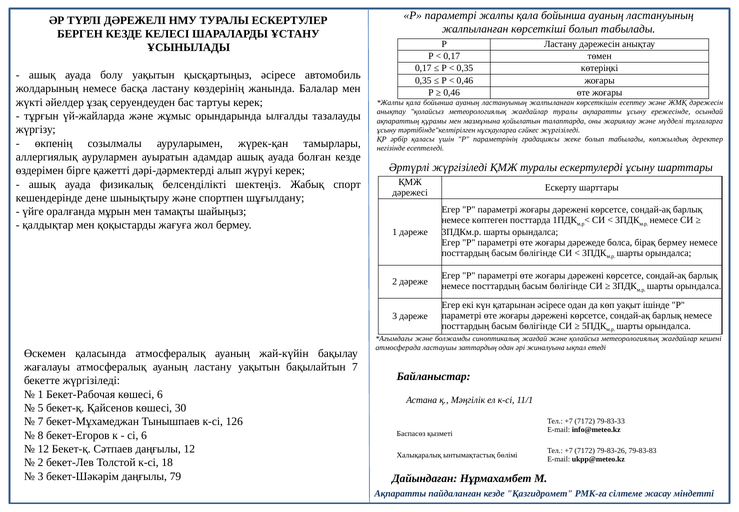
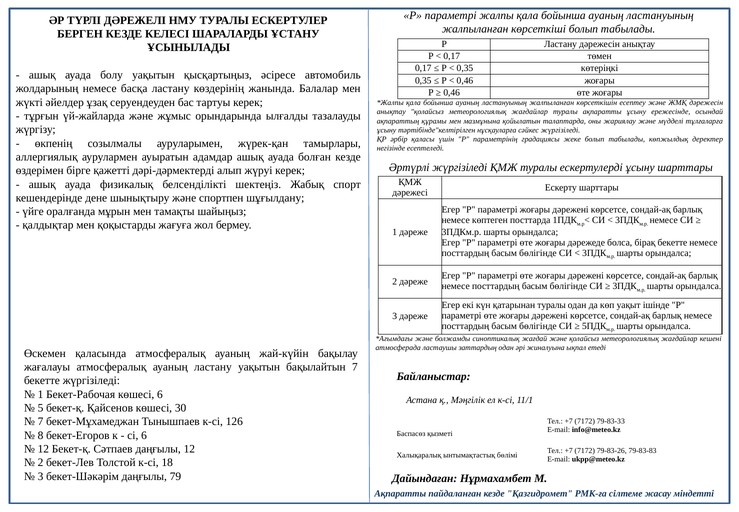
бірақ бермеу: бермеу -> бекетте
қатарынан әсіресе: әсіресе -> туралы
